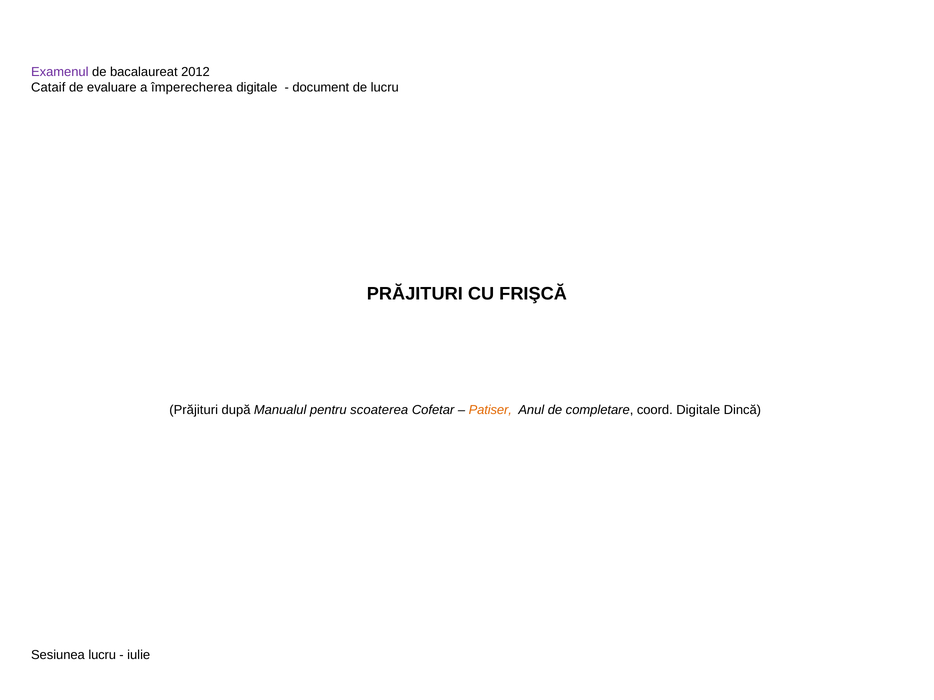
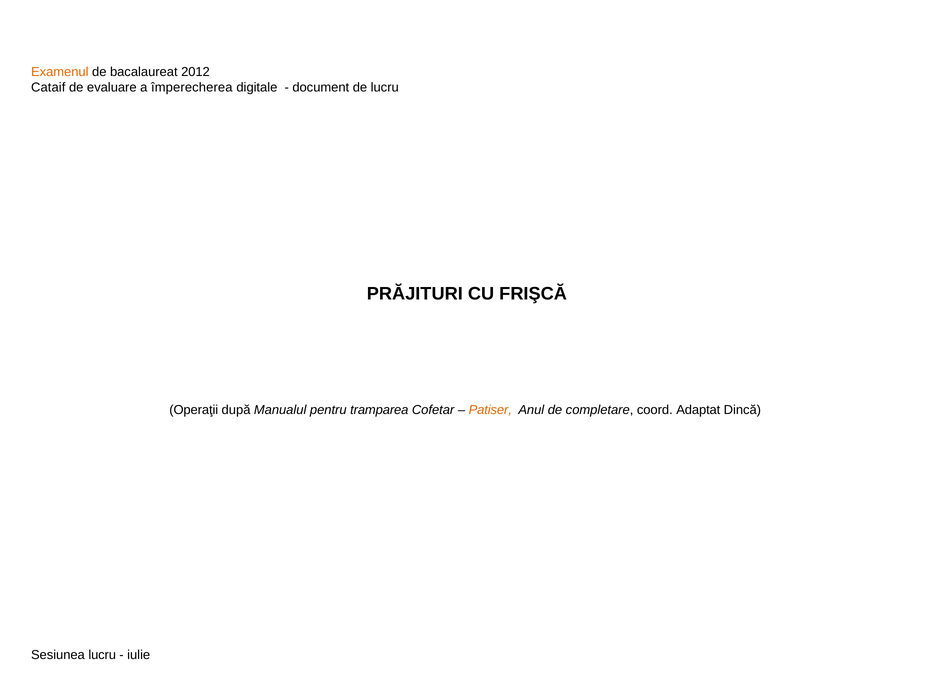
Examenul colour: purple -> orange
Prăjituri at (194, 410): Prăjituri -> Operaţii
scoaterea: scoaterea -> tramparea
coord Digitale: Digitale -> Adaptat
